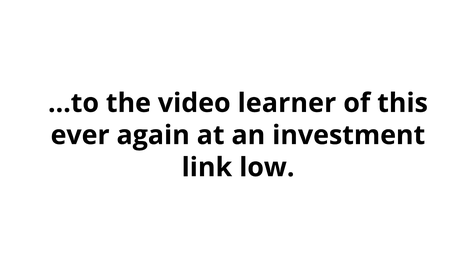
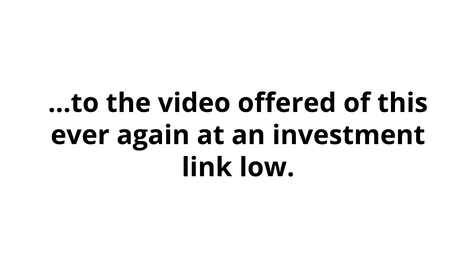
learner: learner -> offered
